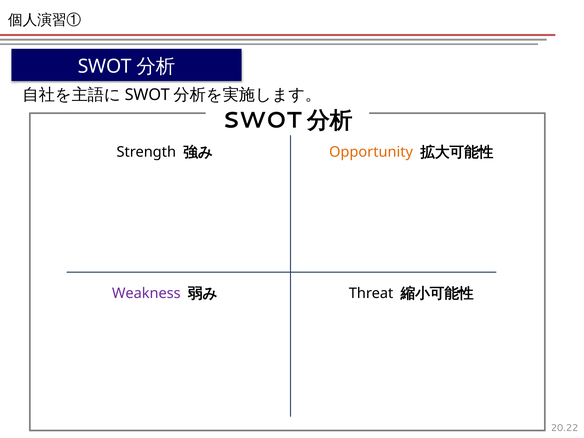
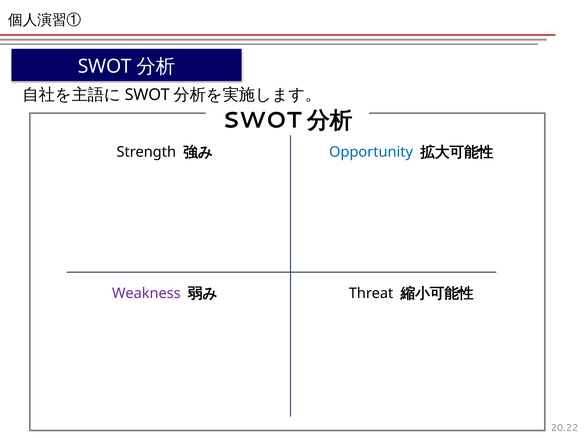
Opportunity colour: orange -> blue
